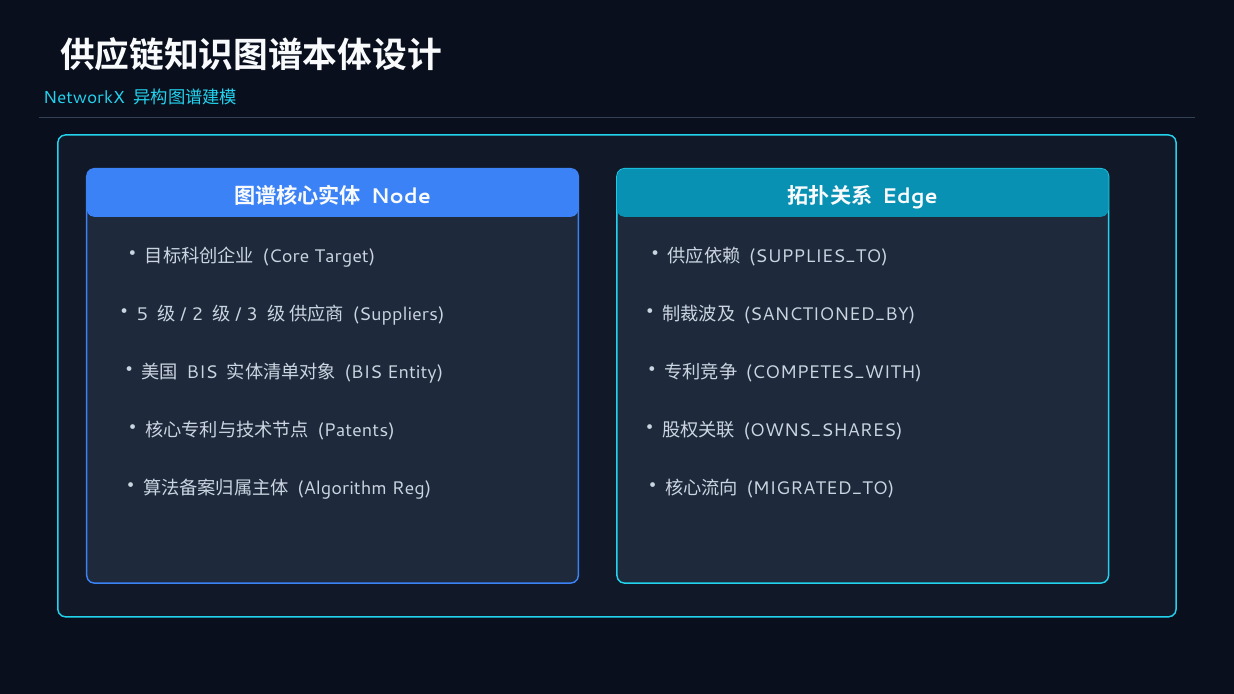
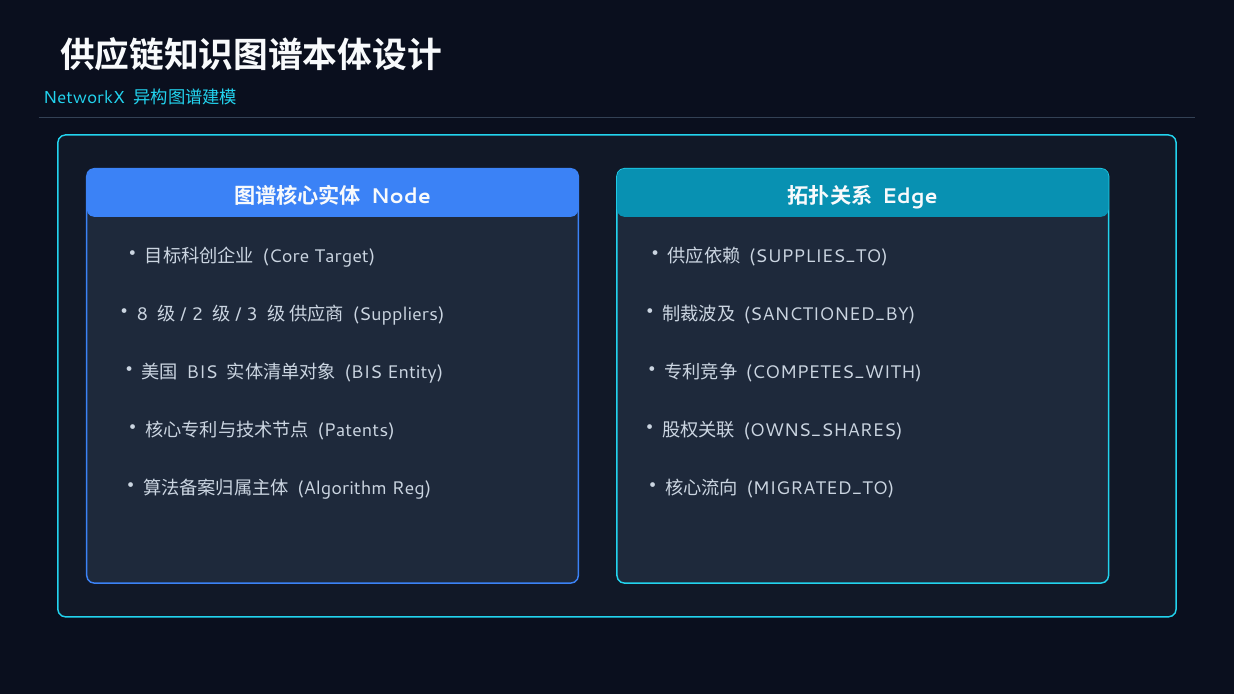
5: 5 -> 8
